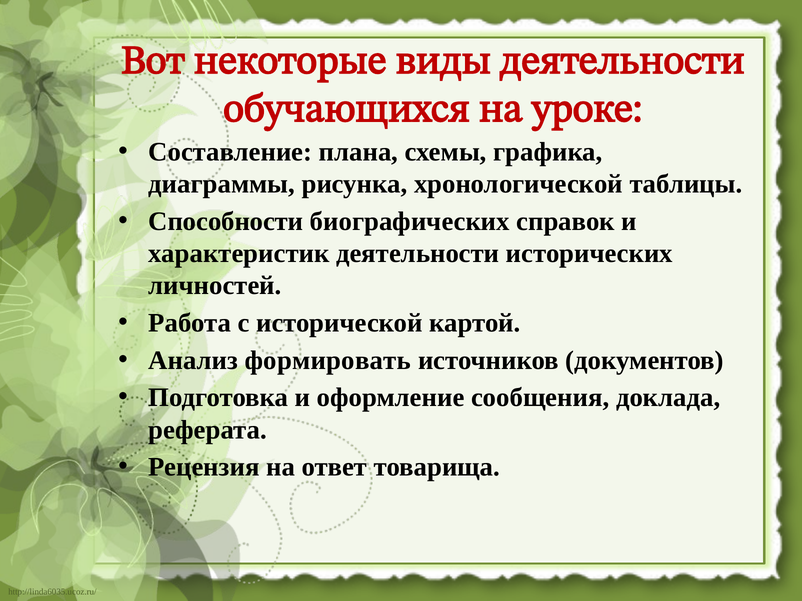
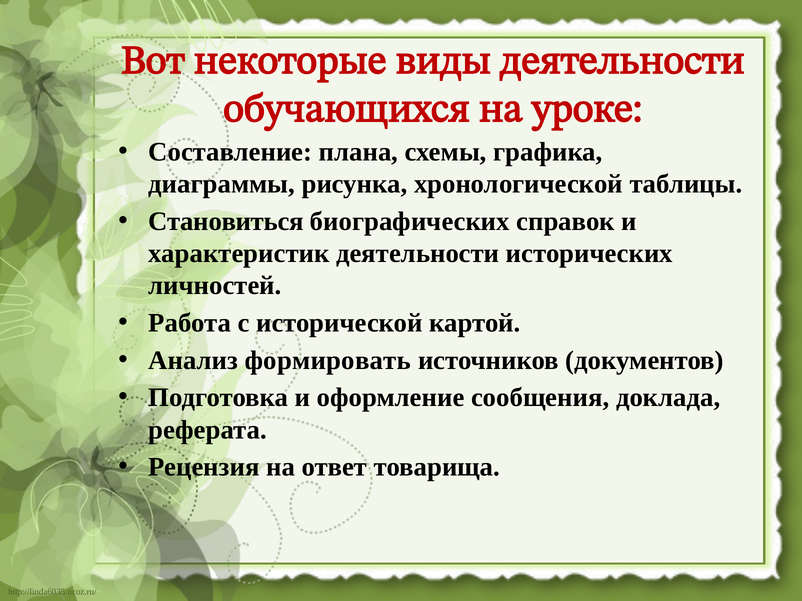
Способности: Способности -> Становиться
